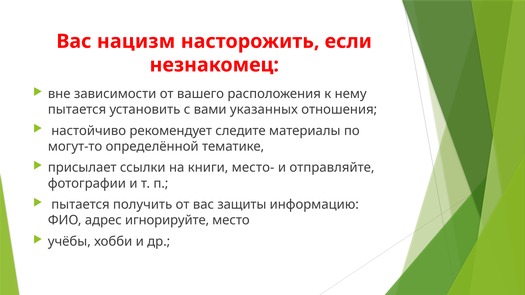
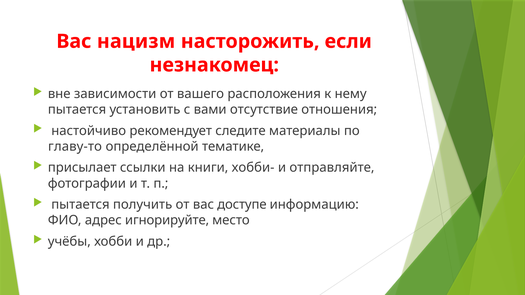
указанных: указанных -> отсутствие
могут-то: могут-то -> главу-то
место-: место- -> хобби-
защиты: защиты -> доступе
